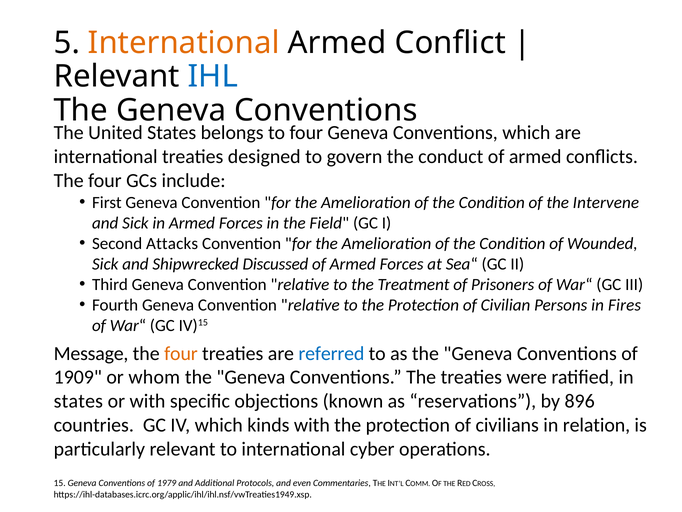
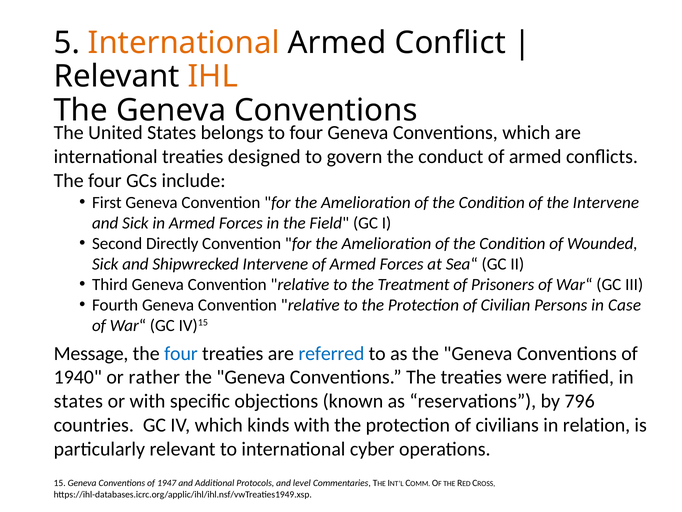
IHL colour: blue -> orange
Attacks: Attacks -> Directly
Shipwrecked Discussed: Discussed -> Intervene
Fires: Fires -> Case
four at (181, 353) colour: orange -> blue
1909: 1909 -> 1940
whom: whom -> rather
896: 896 -> 796
1979: 1979 -> 1947
even: even -> level
